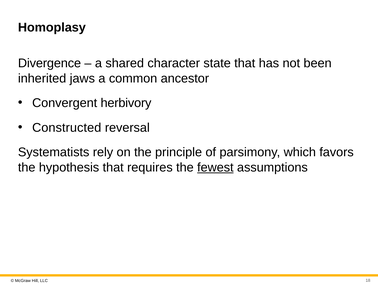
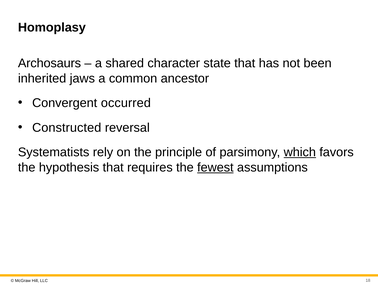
Divergence: Divergence -> Archosaurs
herbivory: herbivory -> occurred
which underline: none -> present
